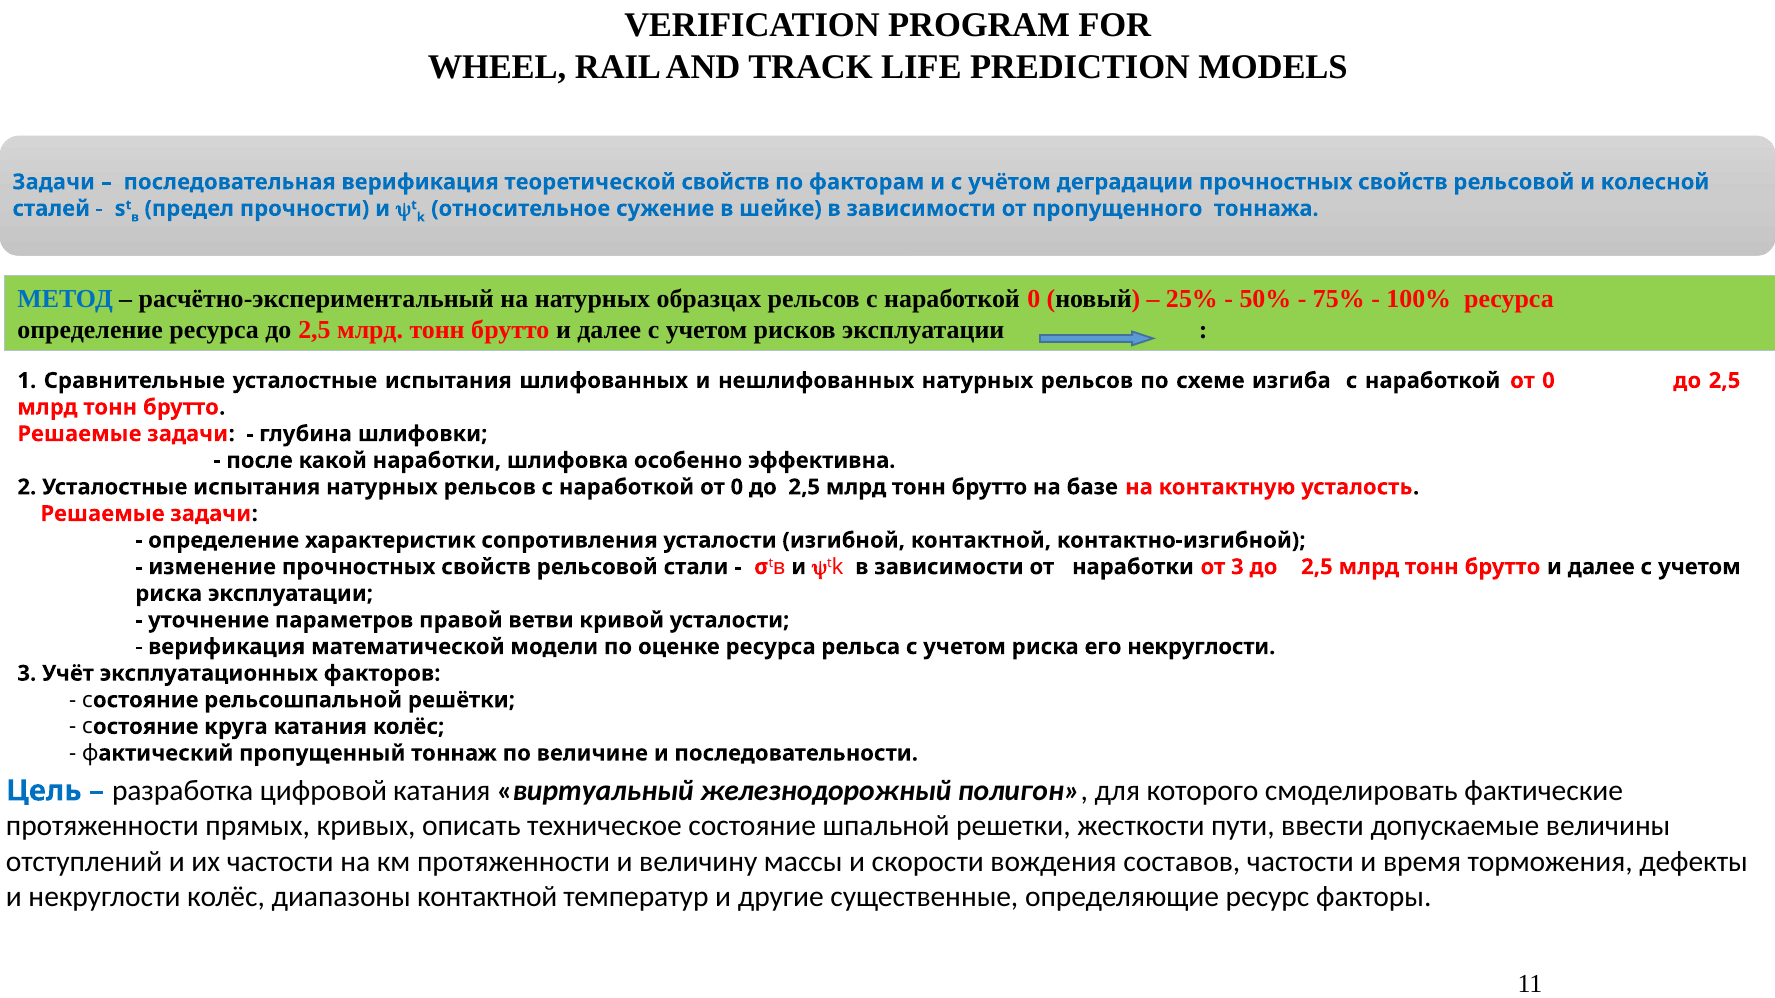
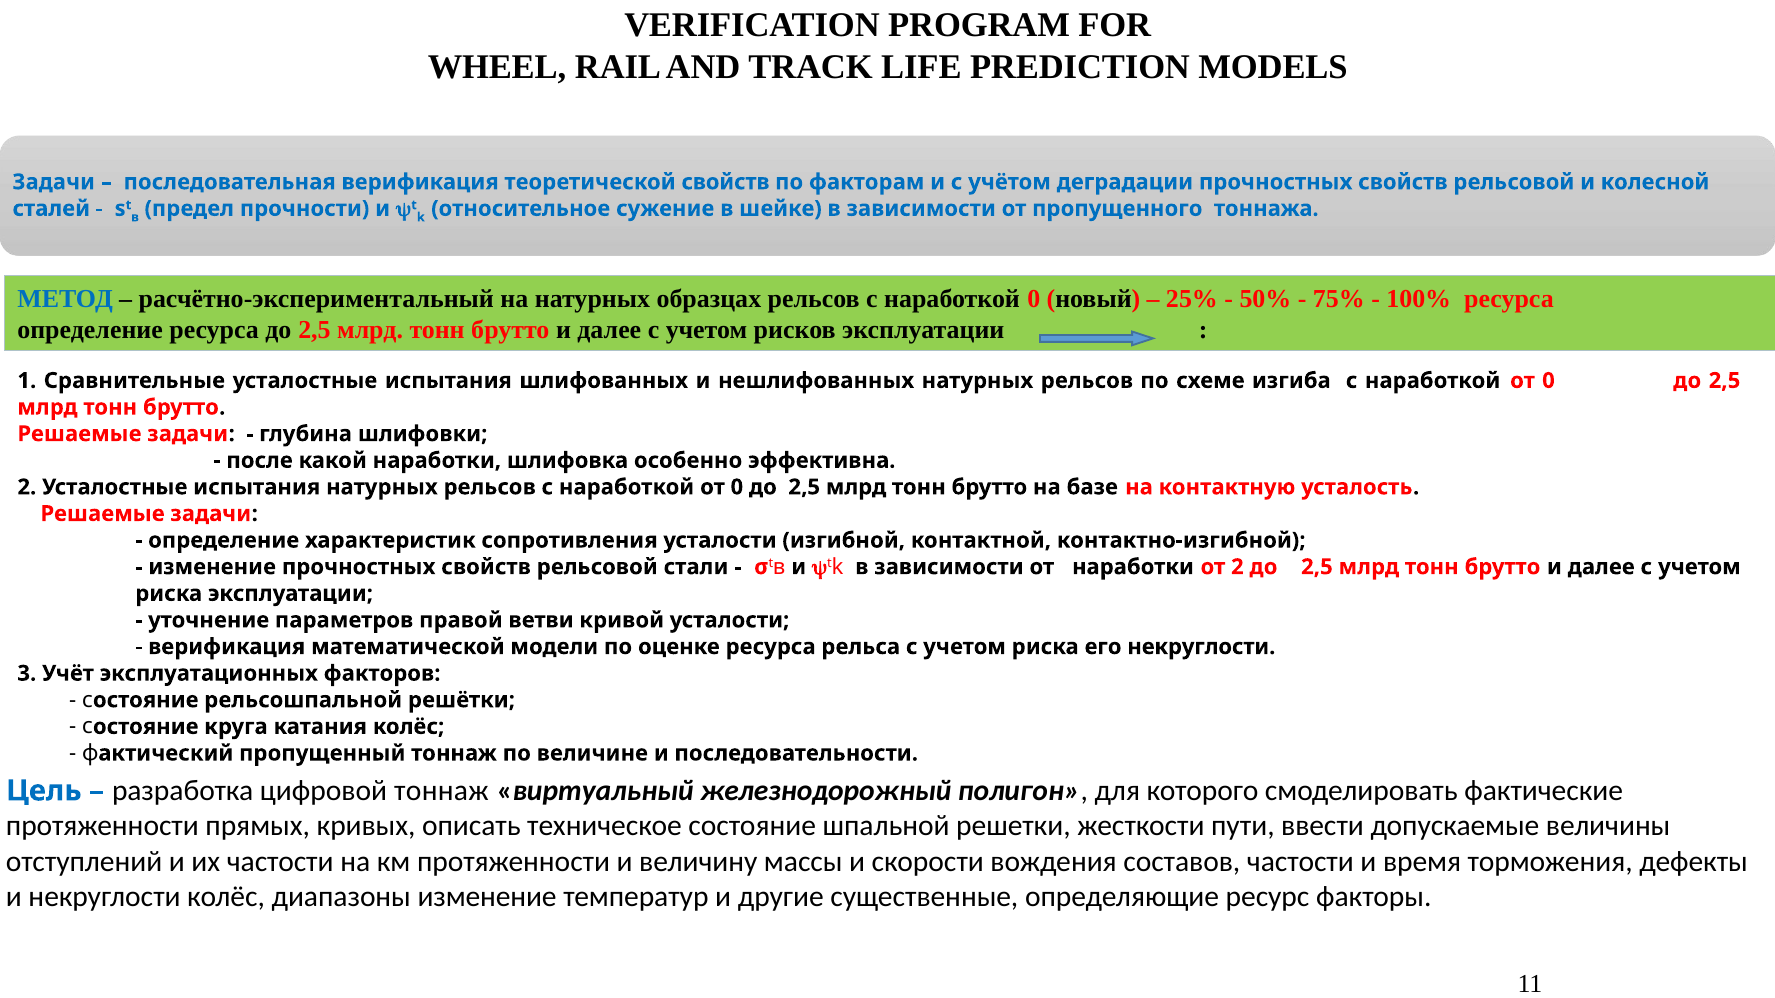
от 3: 3 -> 2
цифровой катания: катания -> тоннаж
диапазоны контактной: контактной -> изменение
